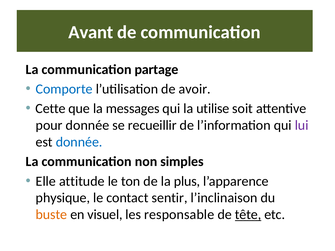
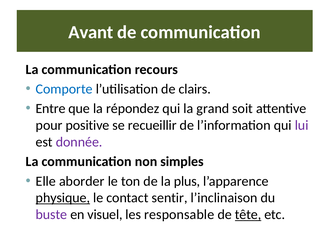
partage: partage -> recours
avoir: avoir -> clairs
Cette: Cette -> Entre
messages: messages -> répondez
utilise: utilise -> grand
pour donnée: donnée -> positive
donnée at (79, 142) colour: blue -> purple
attitude: attitude -> aborder
physique underline: none -> present
buste colour: orange -> purple
